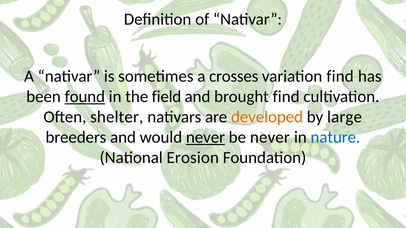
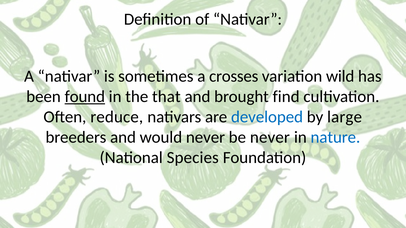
variation find: find -> wild
field: field -> that
shelter: shelter -> reduce
developed colour: orange -> blue
never at (205, 137) underline: present -> none
Erosion: Erosion -> Species
